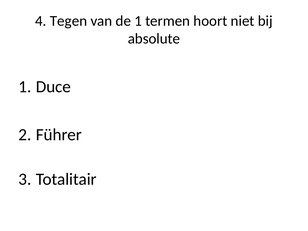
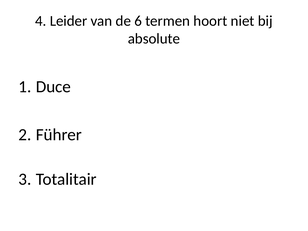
Tegen: Tegen -> Leider
de 1: 1 -> 6
